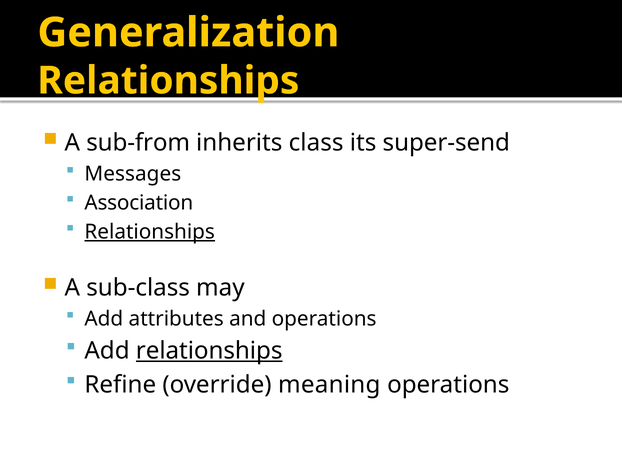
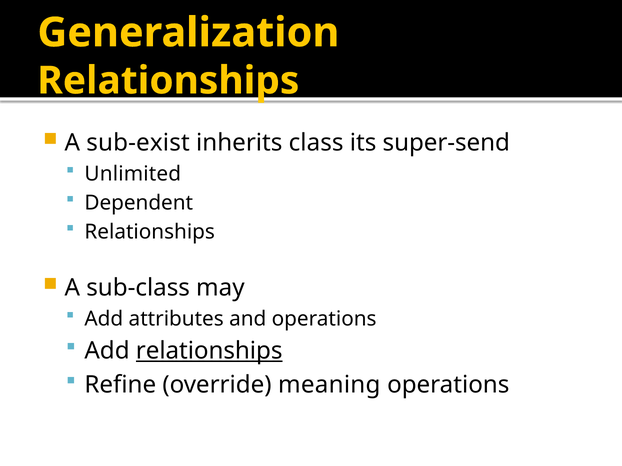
sub-from: sub-from -> sub-exist
Messages: Messages -> Unlimited
Association: Association -> Dependent
Relationships at (150, 232) underline: present -> none
